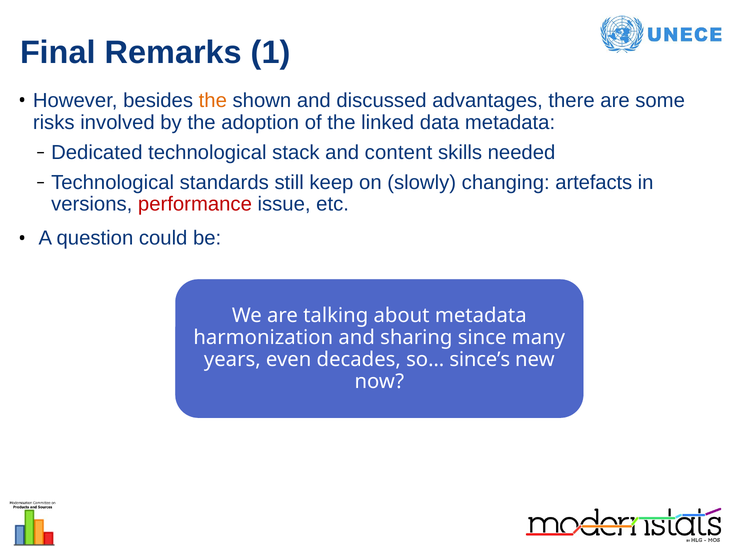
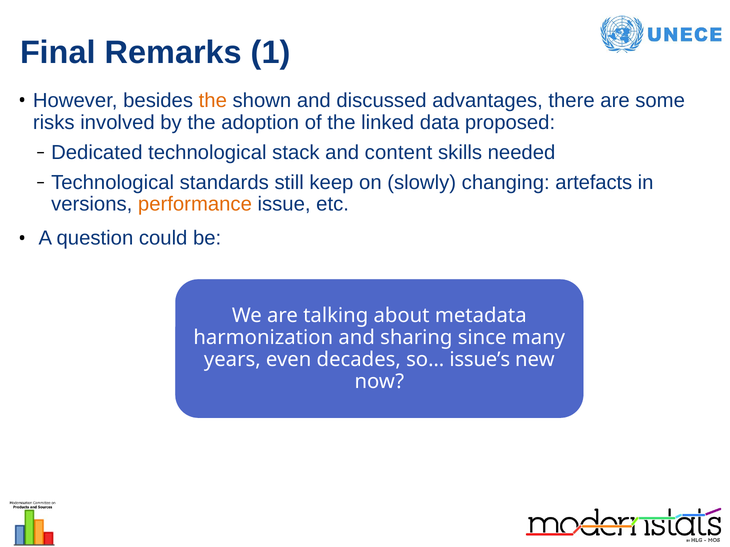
data metadata: metadata -> proposed
performance colour: red -> orange
since’s: since’s -> issue’s
